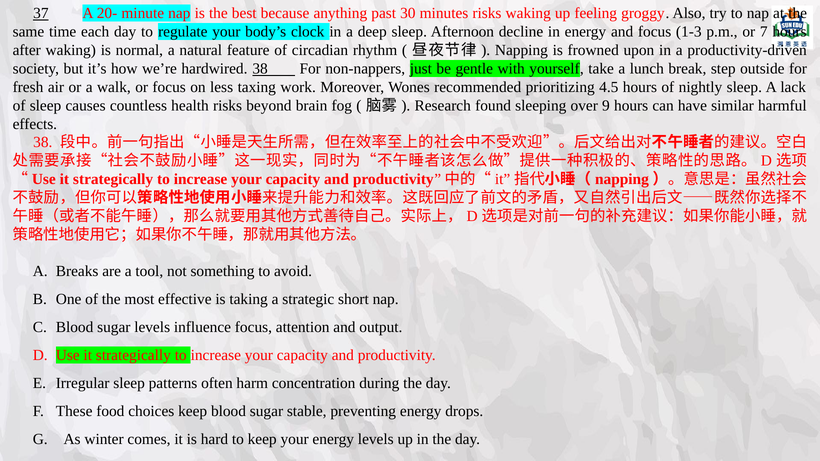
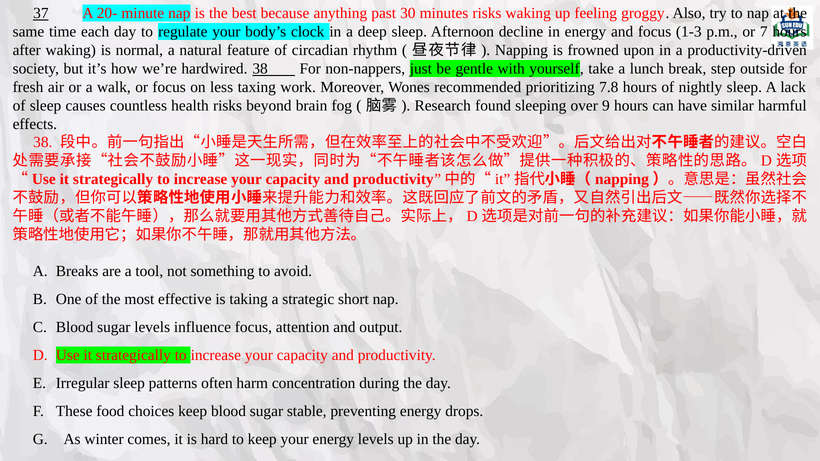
4.5: 4.5 -> 7.8
